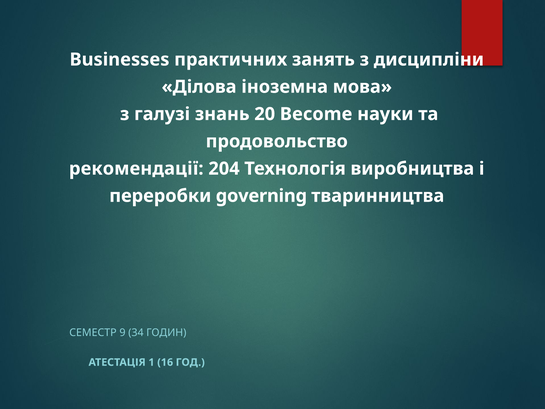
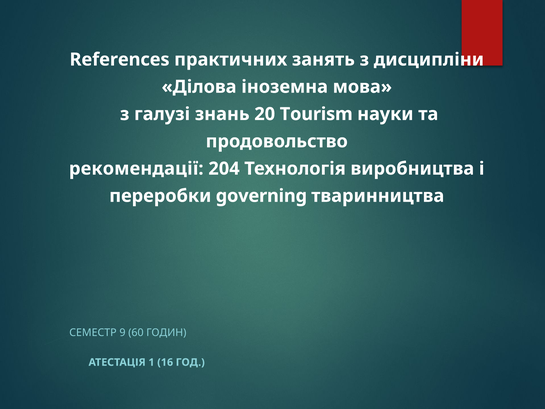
Businesses: Businesses -> References
Become: Become -> Tourism
34: 34 -> 60
